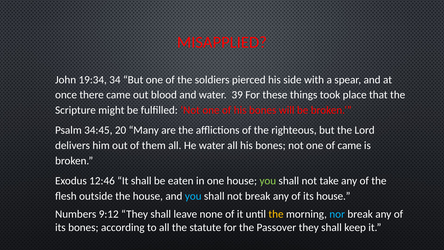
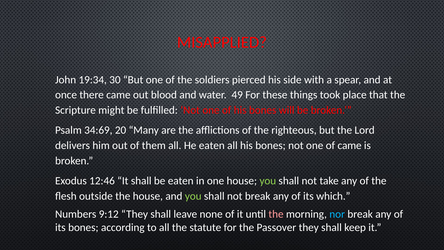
34: 34 -> 30
39: 39 -> 49
34:45: 34:45 -> 34:69
He water: water -> eaten
you at (193, 196) colour: light blue -> light green
its house: house -> which
the at (276, 214) colour: yellow -> pink
